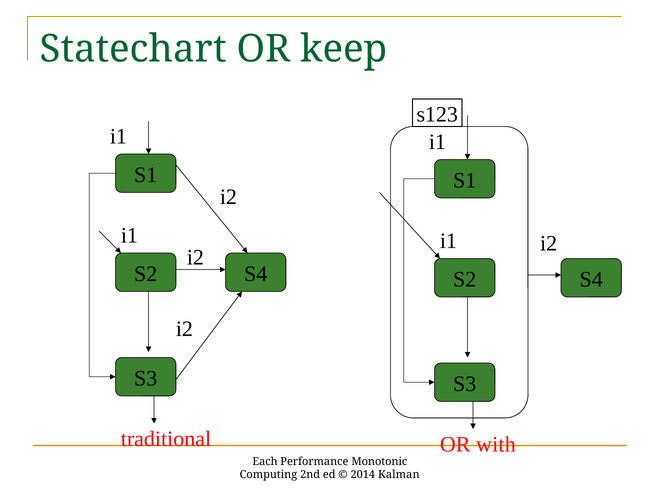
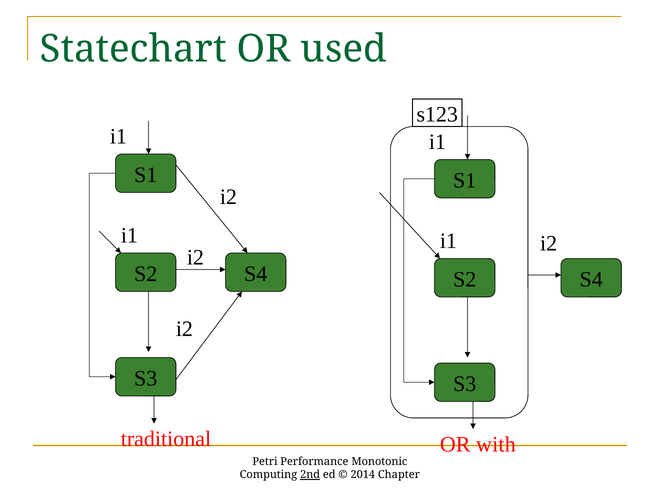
keep: keep -> used
Each: Each -> Petri
2nd underline: none -> present
Kalman: Kalman -> Chapter
